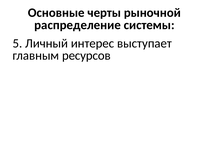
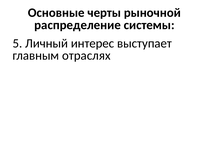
ресурсов: ресурсов -> отраслях
